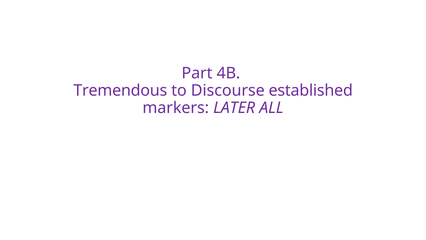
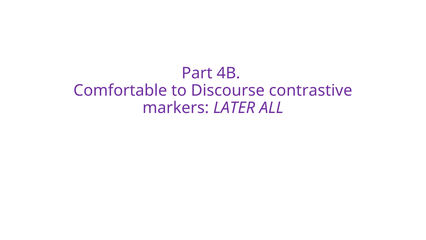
Tremendous: Tremendous -> Comfortable
established: established -> contrastive
